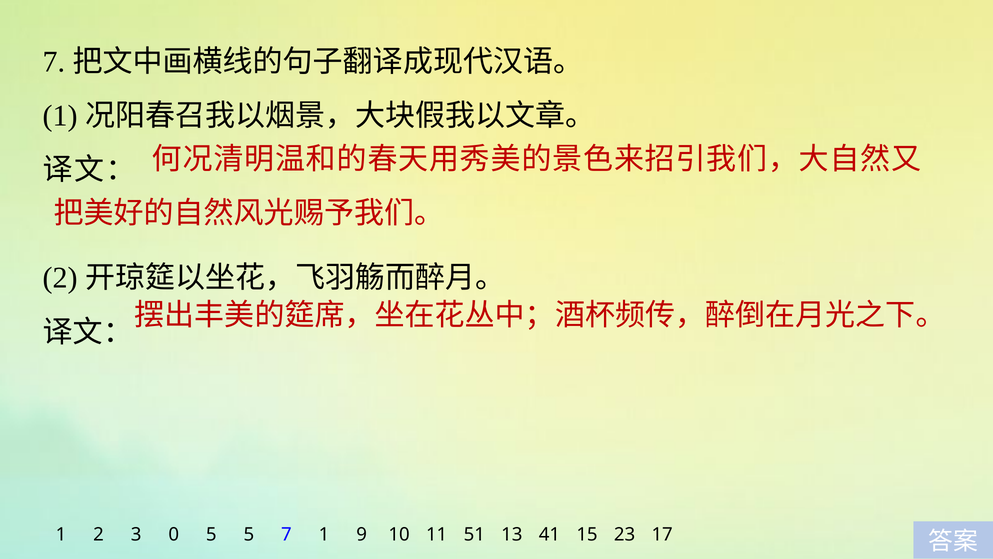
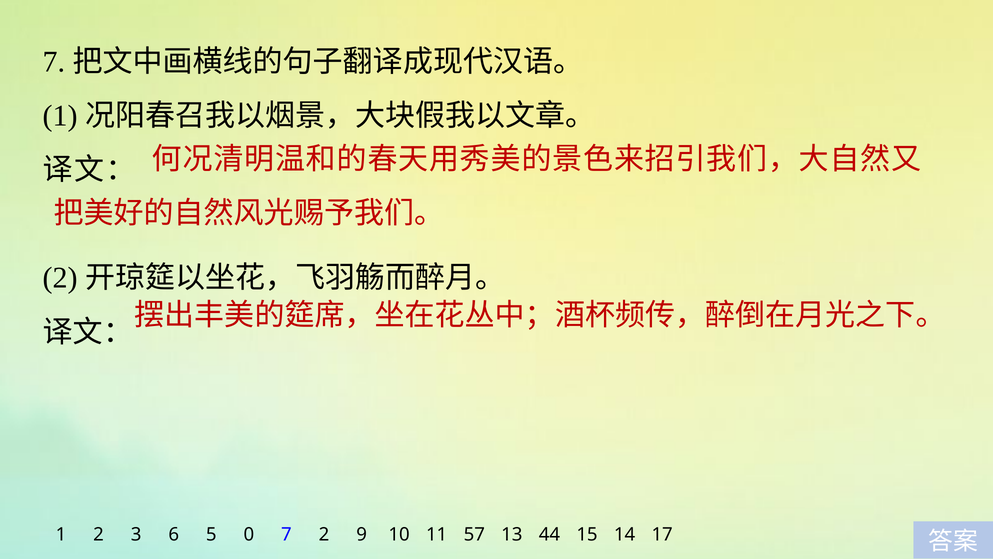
0: 0 -> 6
5 5: 5 -> 0
7 1: 1 -> 2
51: 51 -> 57
41: 41 -> 44
23: 23 -> 14
